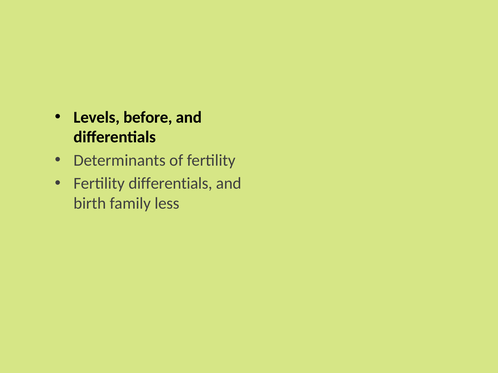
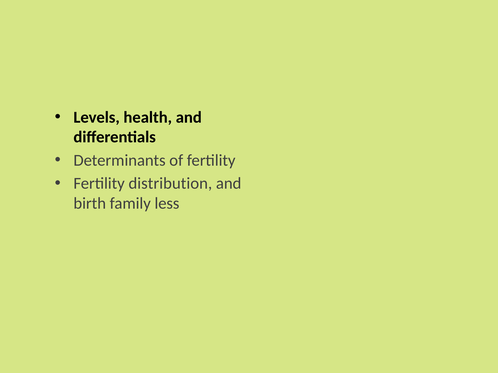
before: before -> health
Fertility differentials: differentials -> distribution
